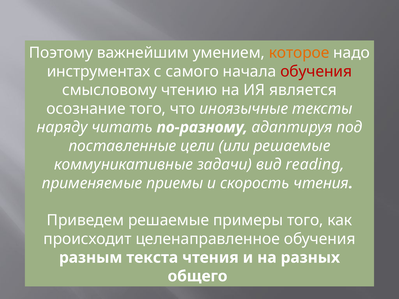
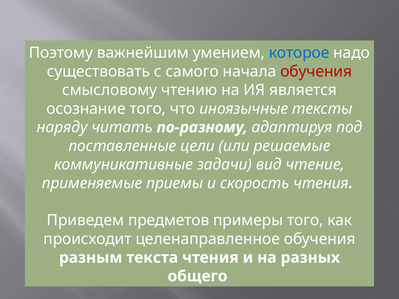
которое colour: orange -> blue
инструментах: инструментах -> существовать
reading: reading -> чтение
Приведем решаемые: решаемые -> предметов
